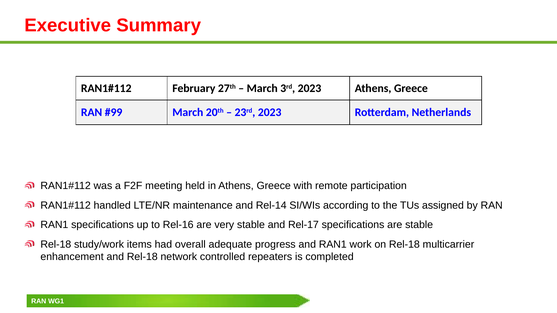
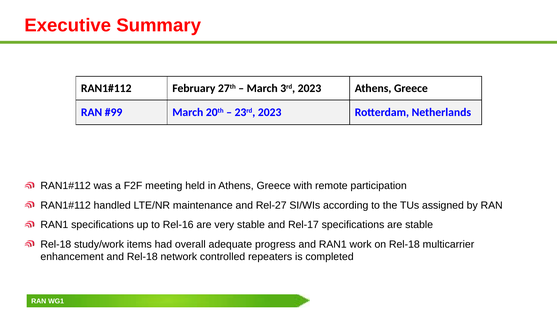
Rel-14: Rel-14 -> Rel-27
